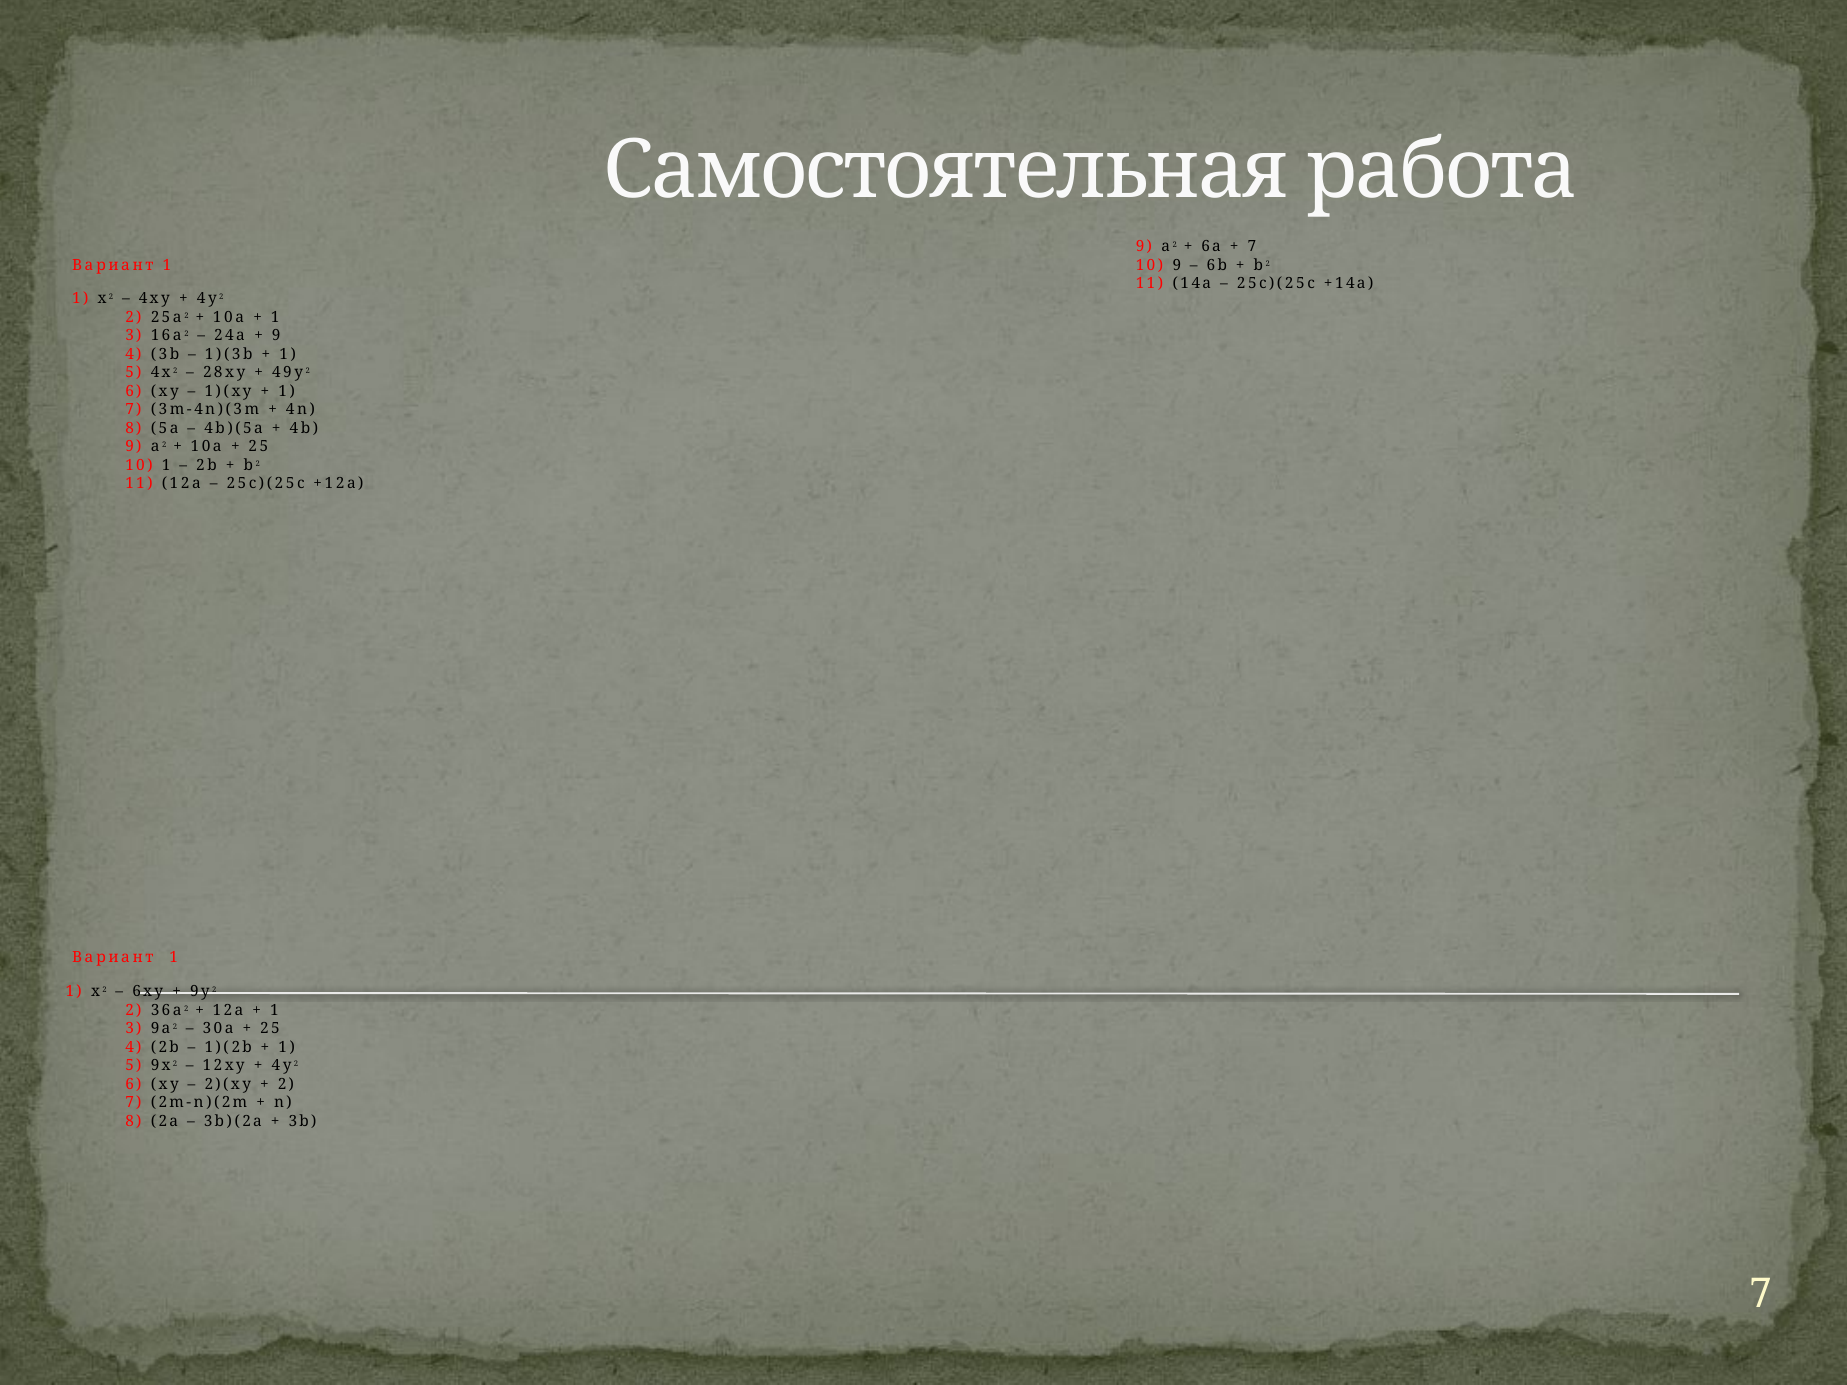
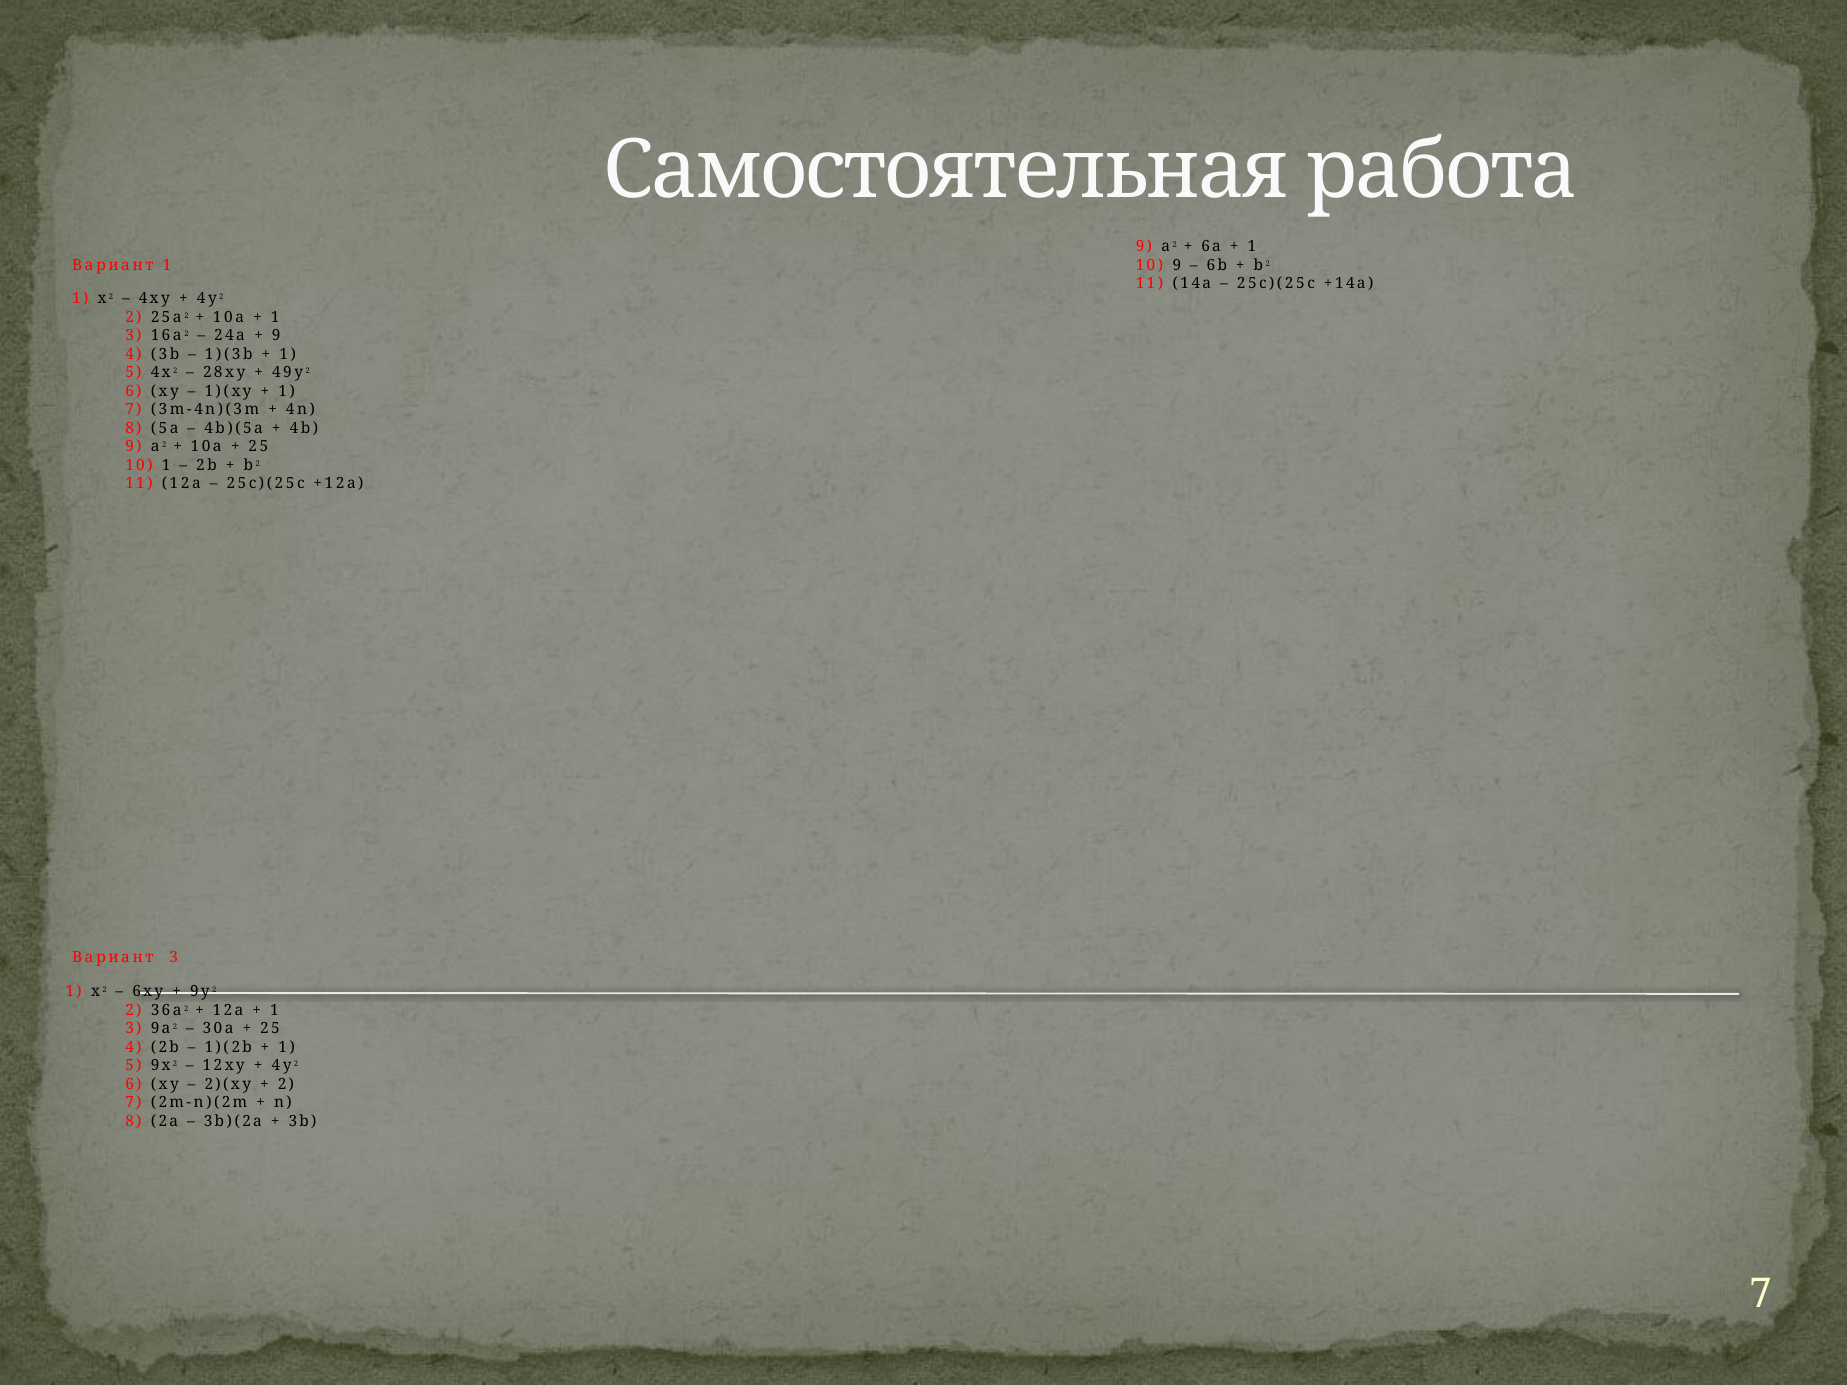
7 at (1252, 247): 7 -> 1
1 at (174, 958): 1 -> 3
